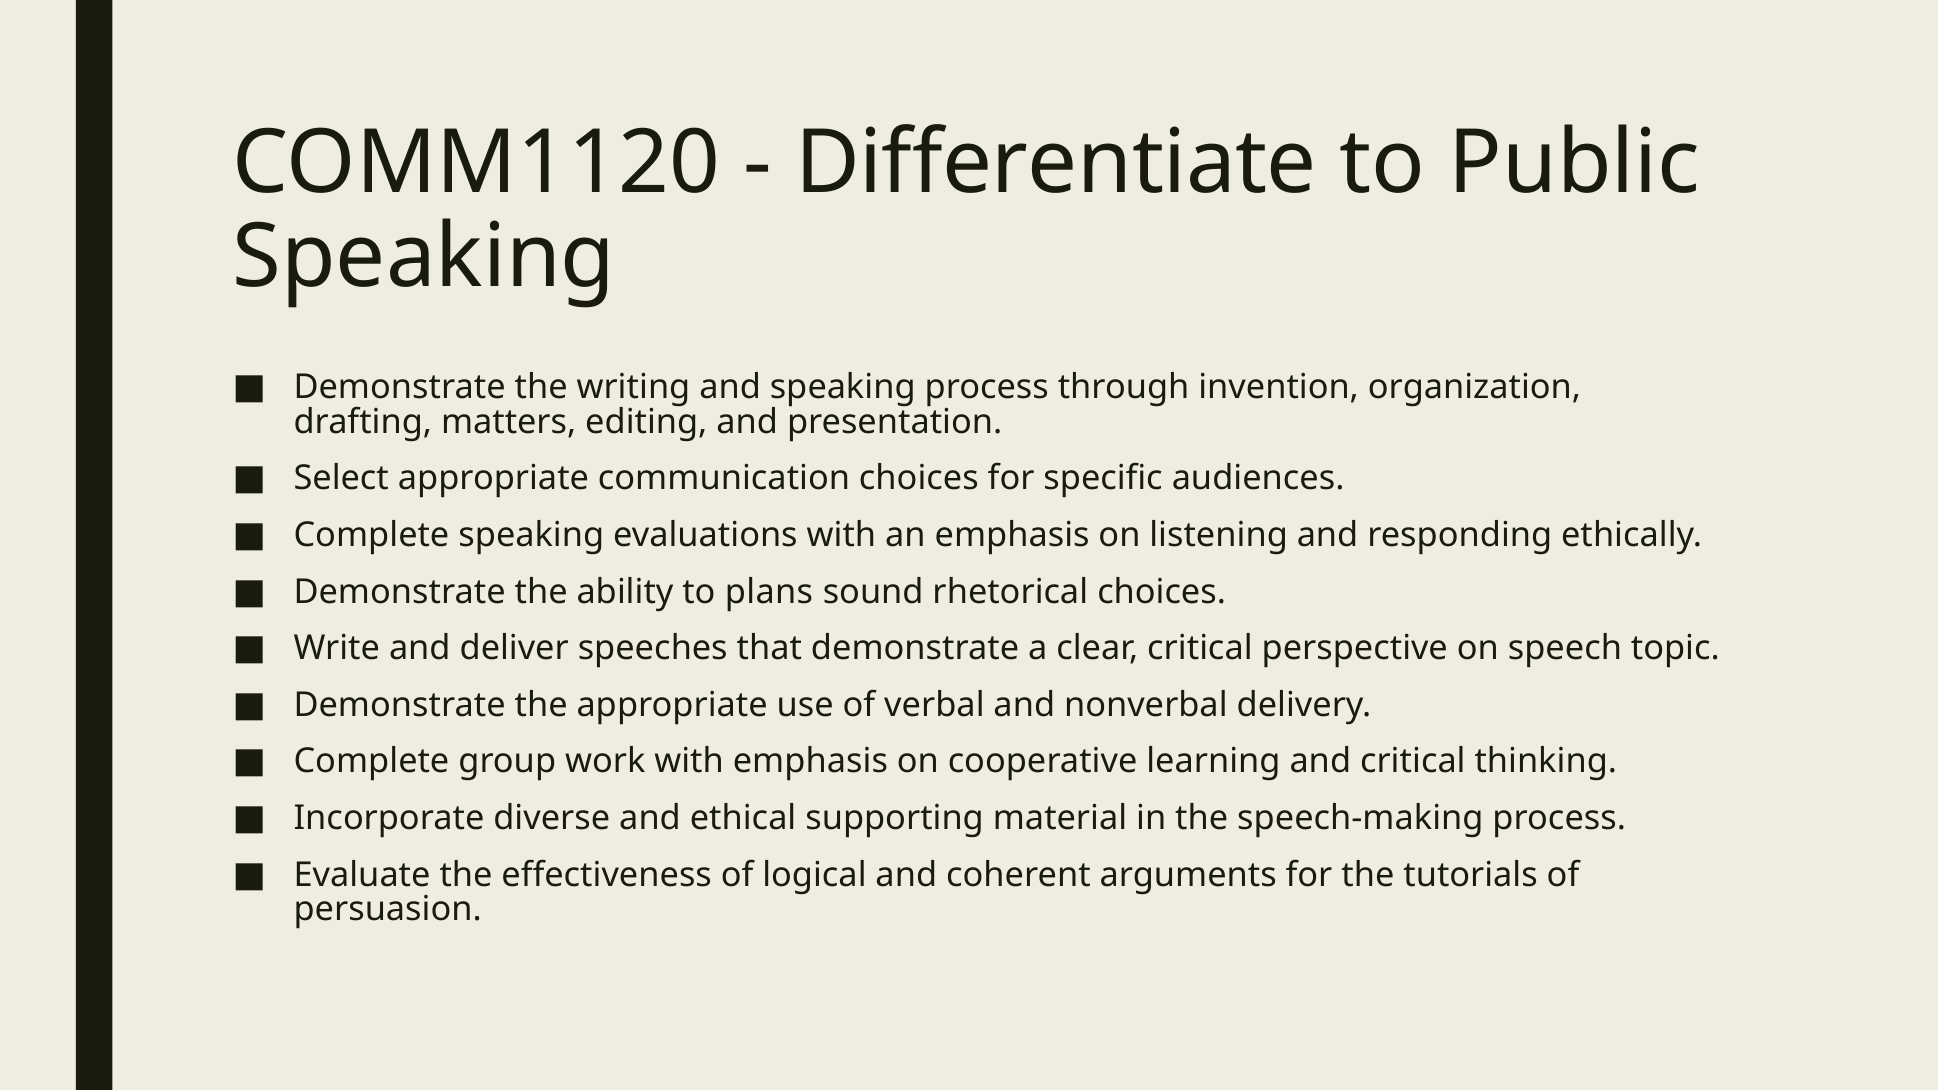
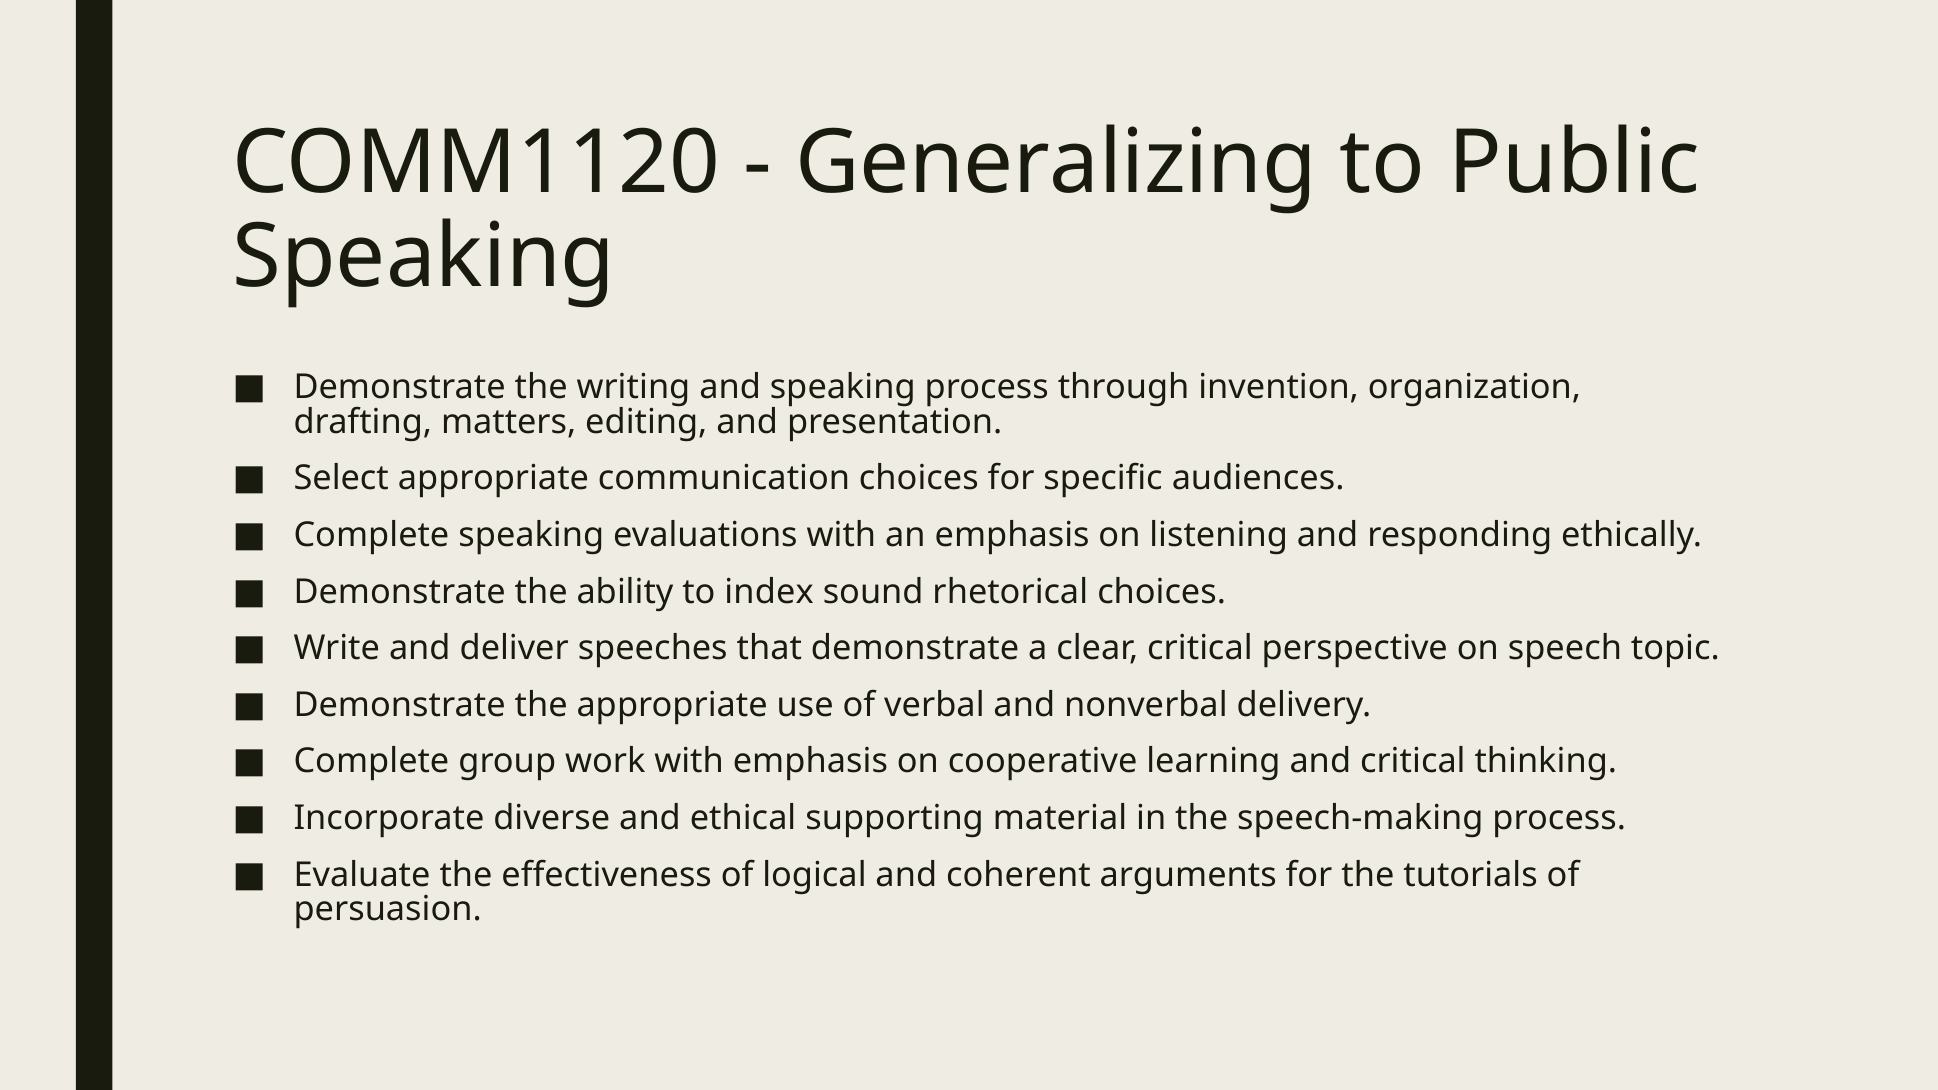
Differentiate: Differentiate -> Generalizing
plans: plans -> index
